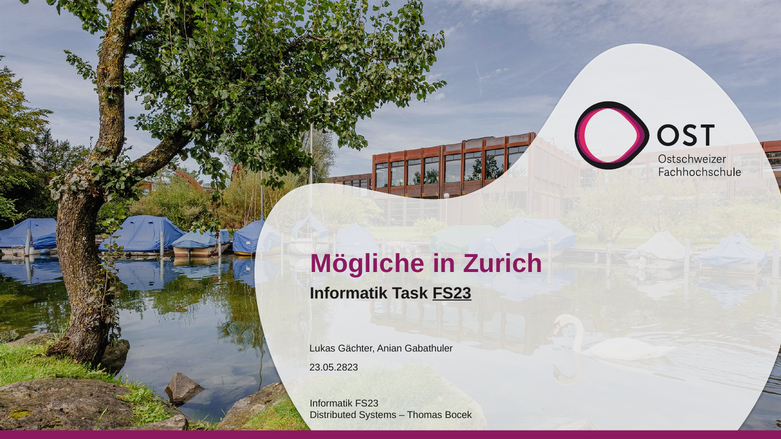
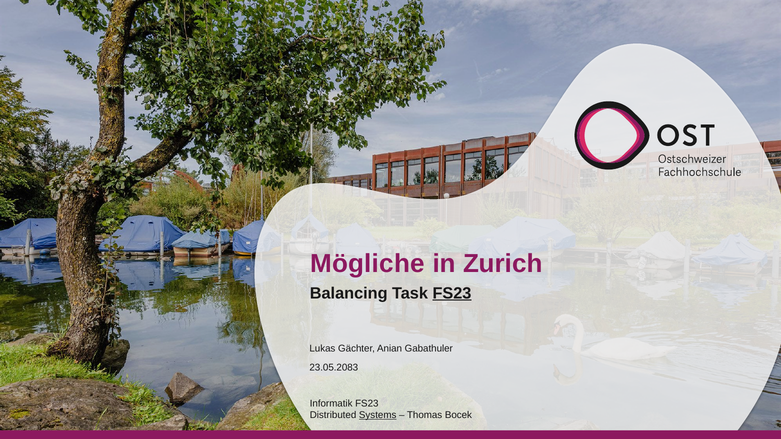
Informatik at (349, 293): Informatik -> Balancing
23.05.2823: 23.05.2823 -> 23.05.2083
Systems underline: none -> present
